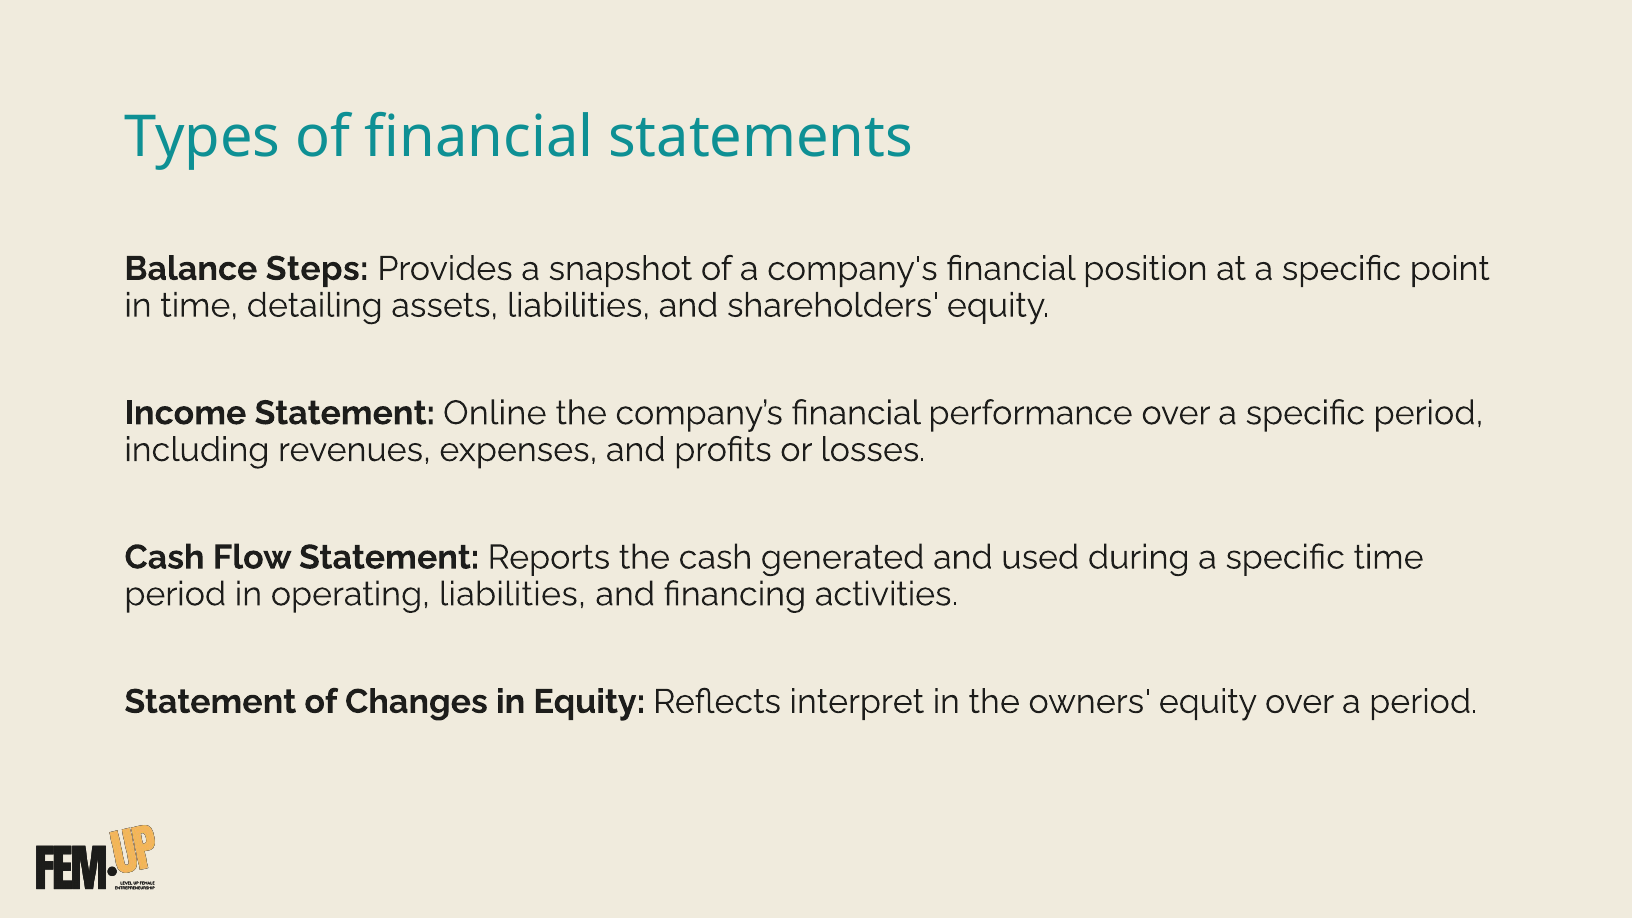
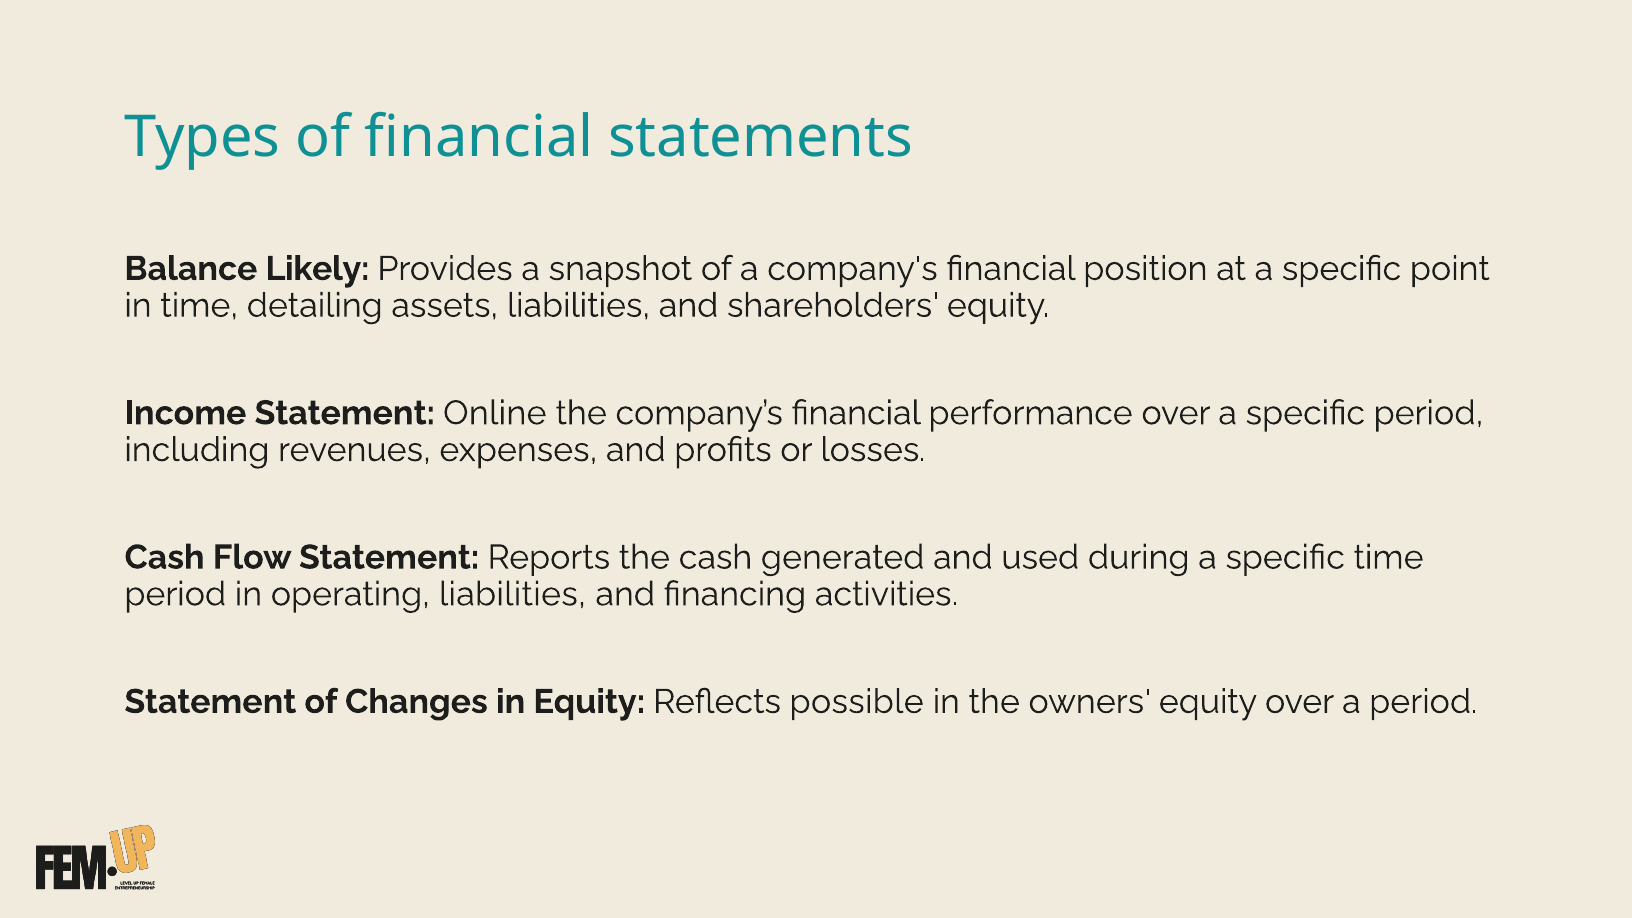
Steps: Steps -> Likely
interpret: interpret -> possible
